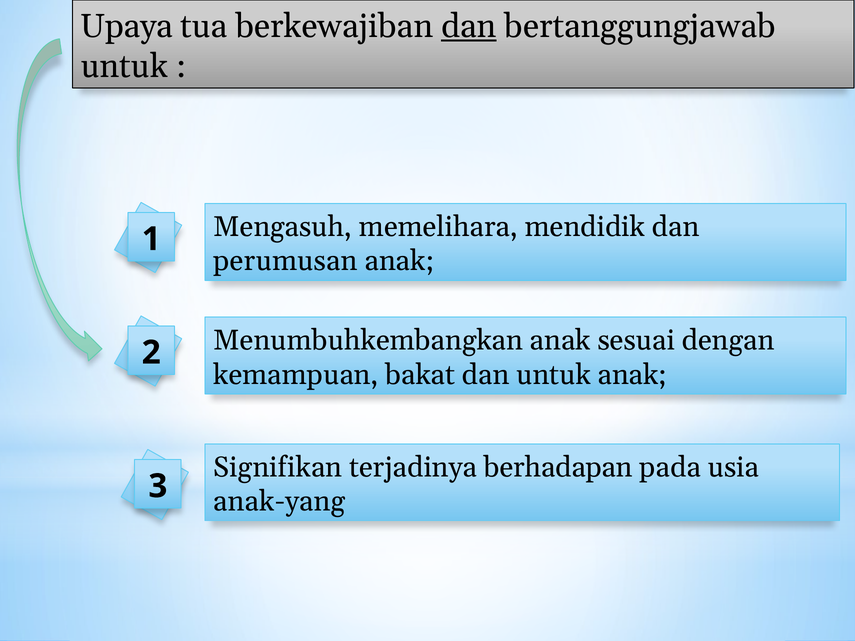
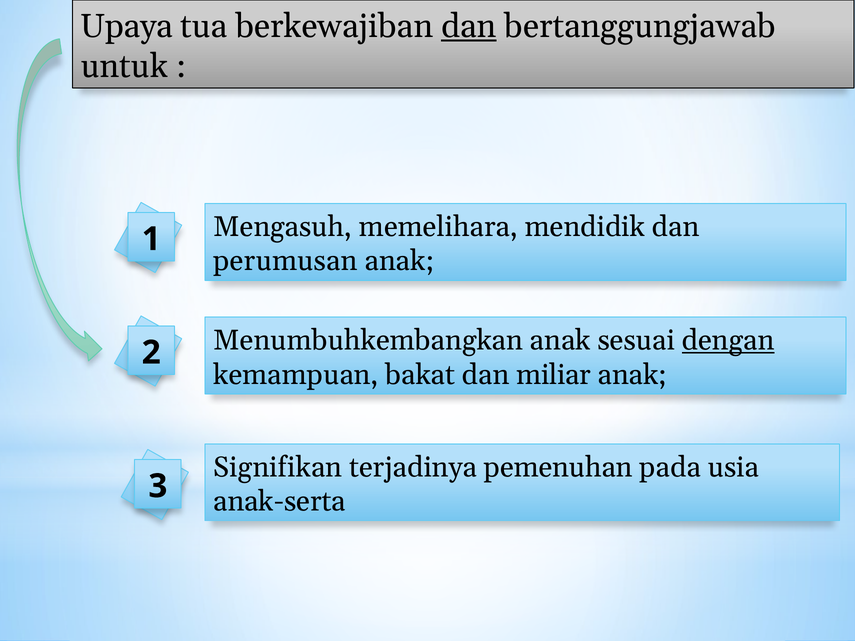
dengan underline: none -> present
dan untuk: untuk -> miliar
berhadapan: berhadapan -> pemenuhan
anak-yang: anak-yang -> anak-serta
